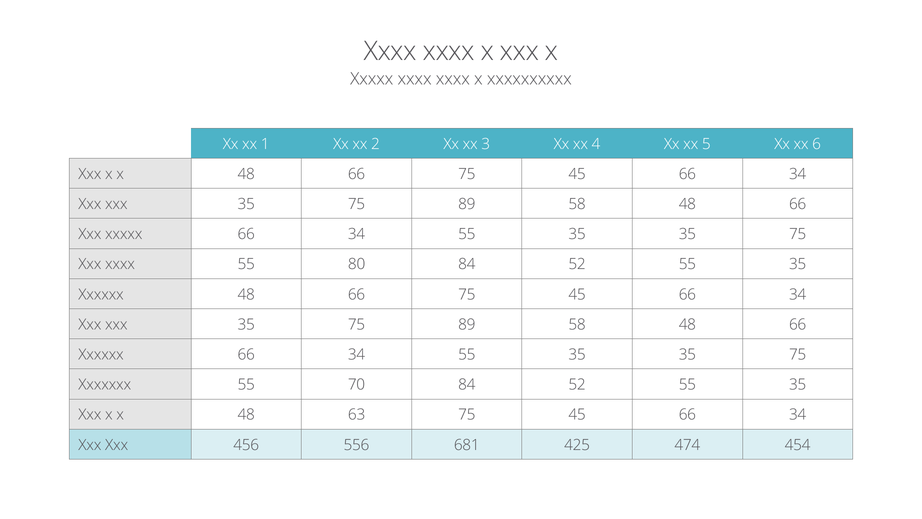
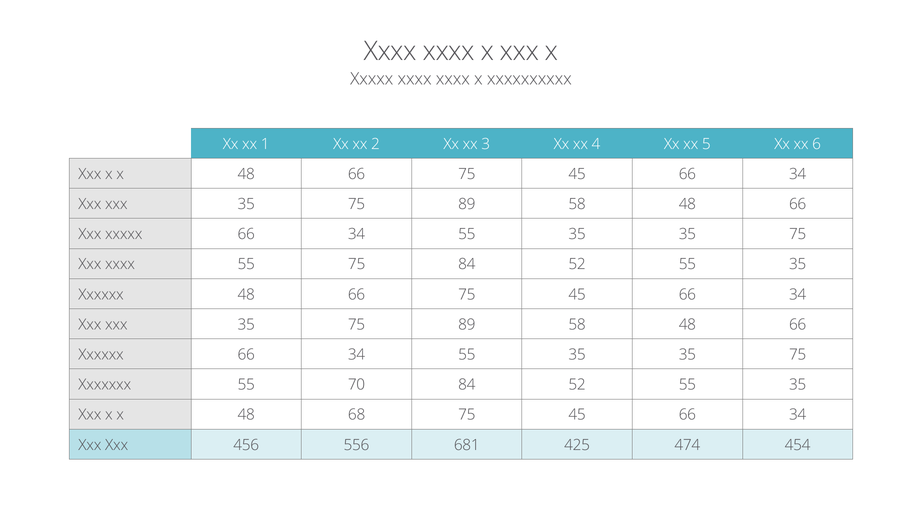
55 80: 80 -> 75
63: 63 -> 68
